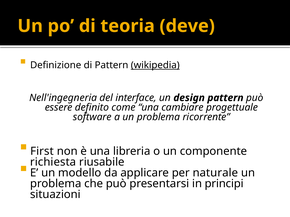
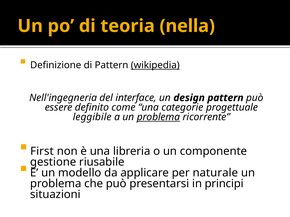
deve: deve -> nella
cambiare: cambiare -> categorie
software: software -> leggibile
problema at (158, 117) underline: none -> present
richiesta: richiesta -> gestione
